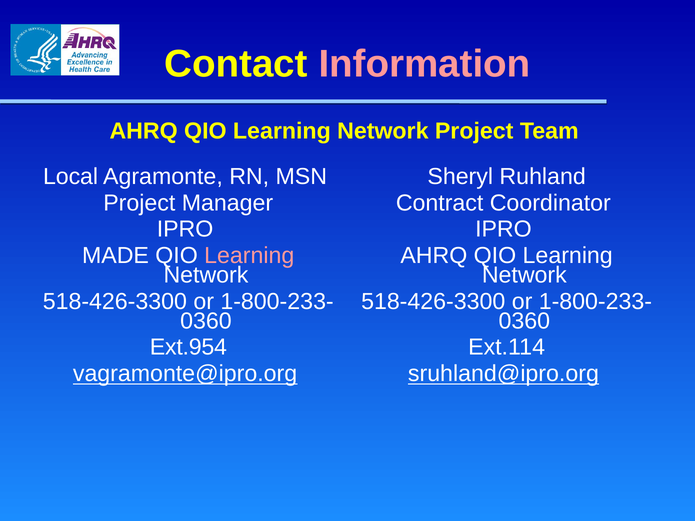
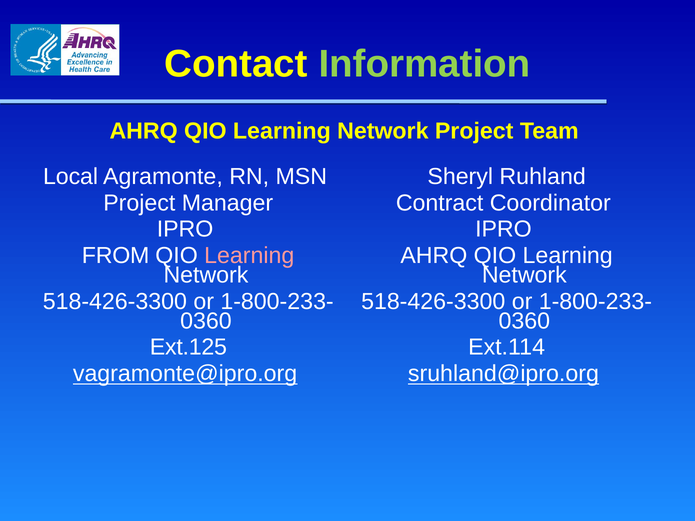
Information colour: pink -> light green
MADE: MADE -> FROM
Ext.954: Ext.954 -> Ext.125
